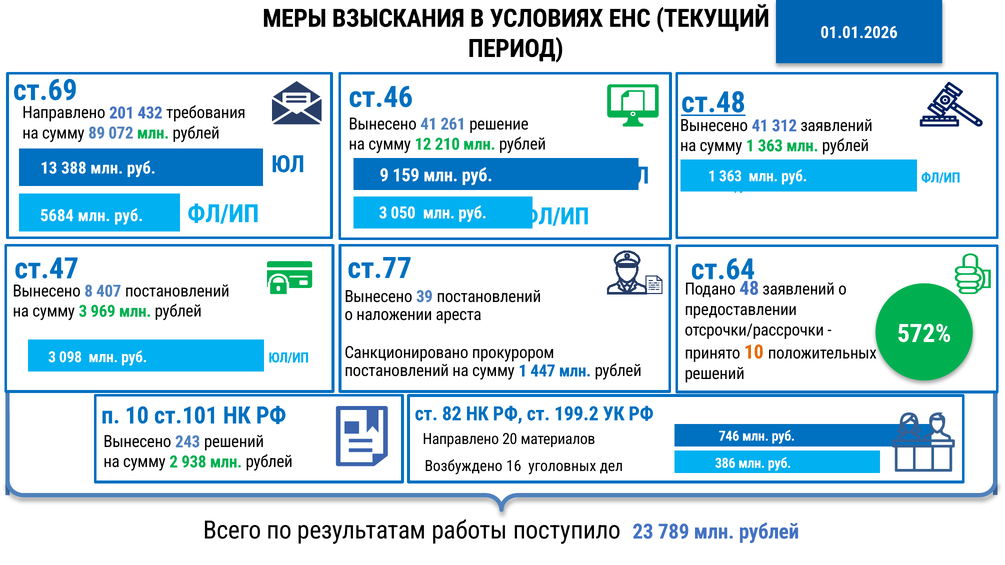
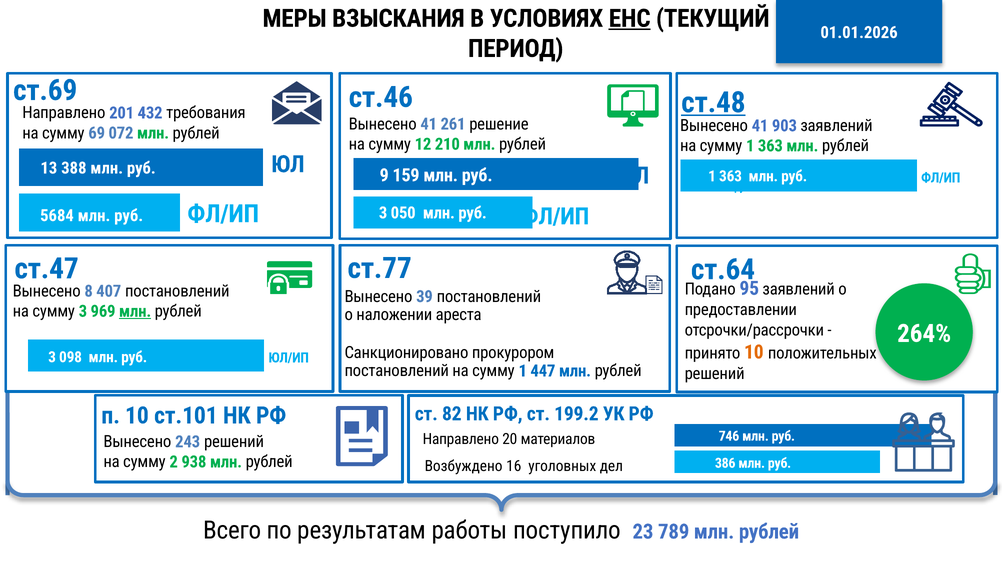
ЕНС underline: none -> present
312: 312 -> 903
89: 89 -> 69
48: 48 -> 95
млн at (135, 311) underline: none -> present
572%: 572% -> 264%
